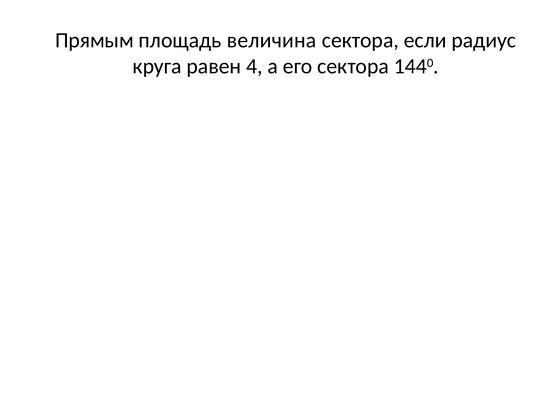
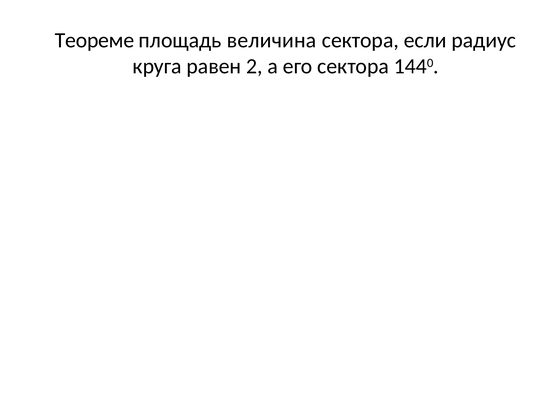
Прямым: Прямым -> Теореме
4: 4 -> 2
